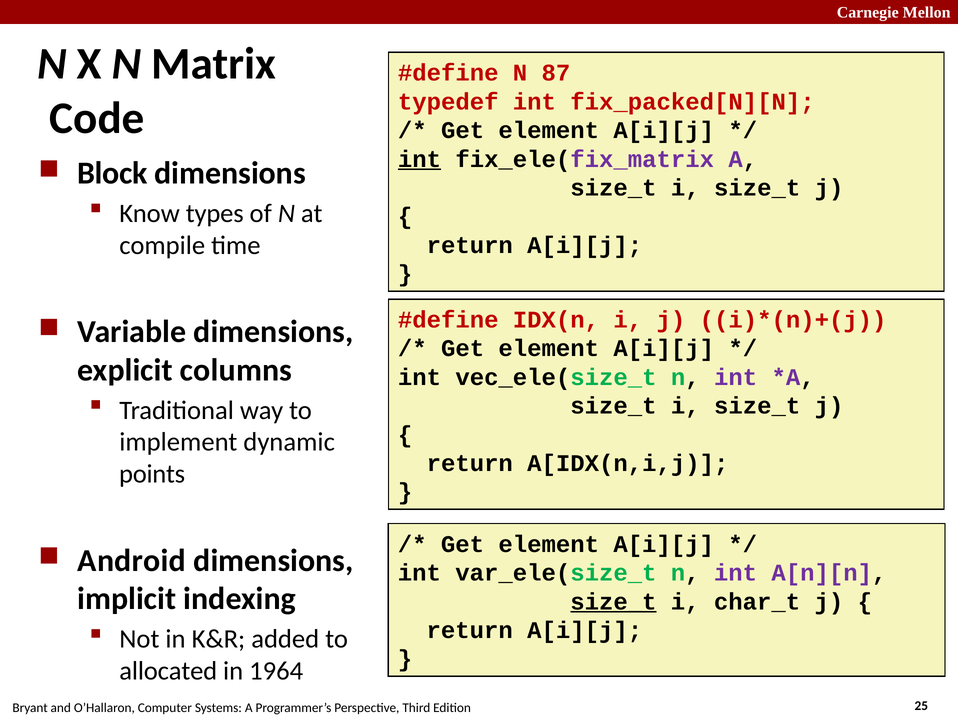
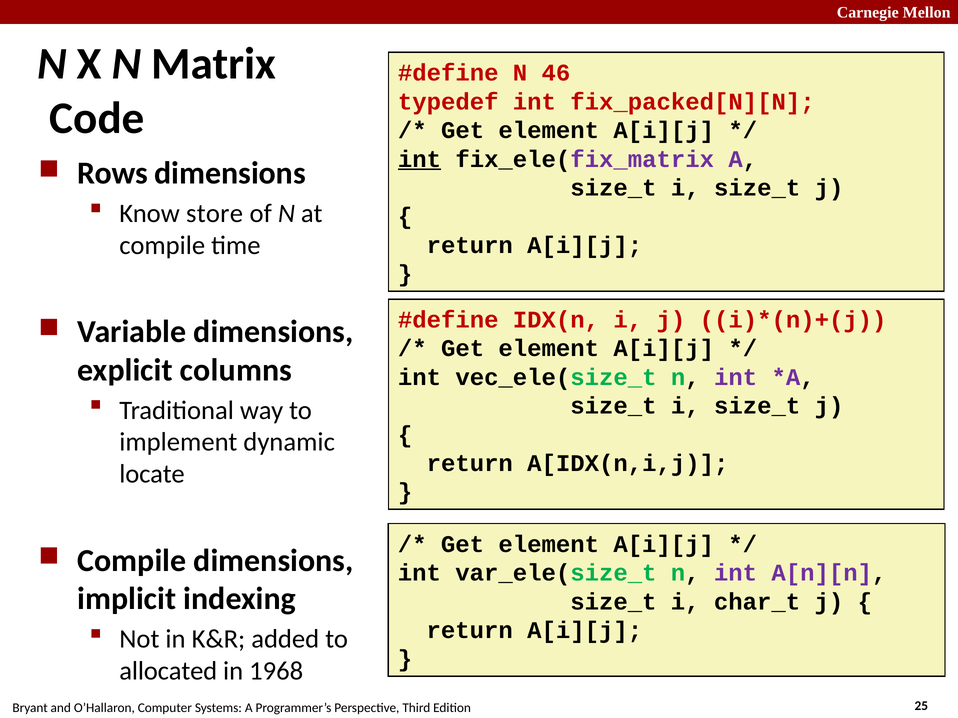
87: 87 -> 46
Block: Block -> Rows
types: types -> store
points: points -> locate
Android at (132, 561): Android -> Compile
size_t at (613, 602) underline: present -> none
1964: 1964 -> 1968
